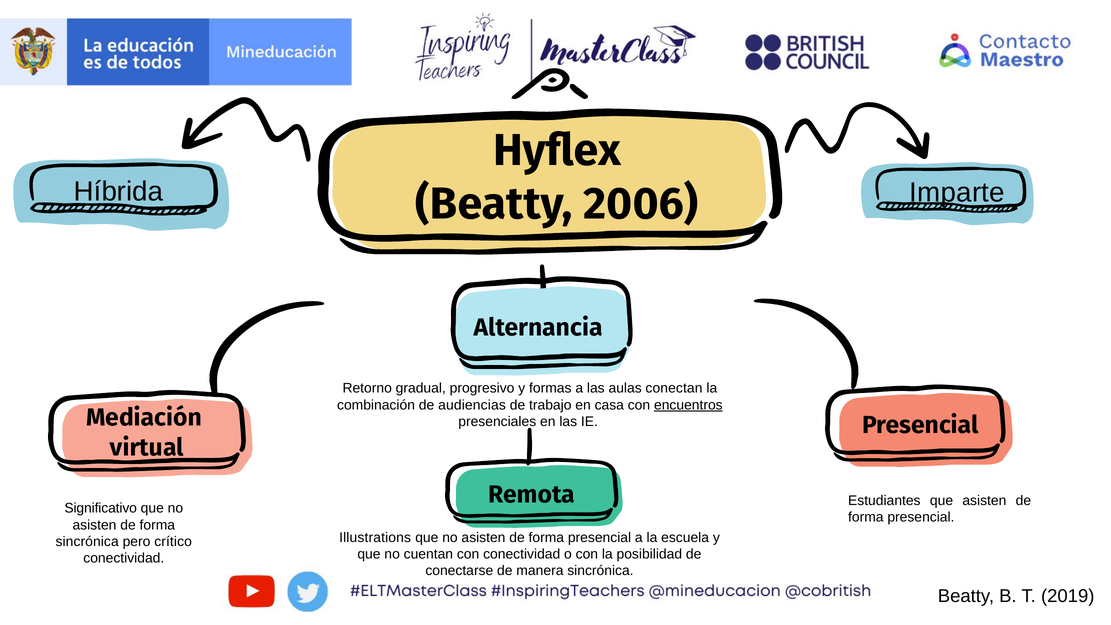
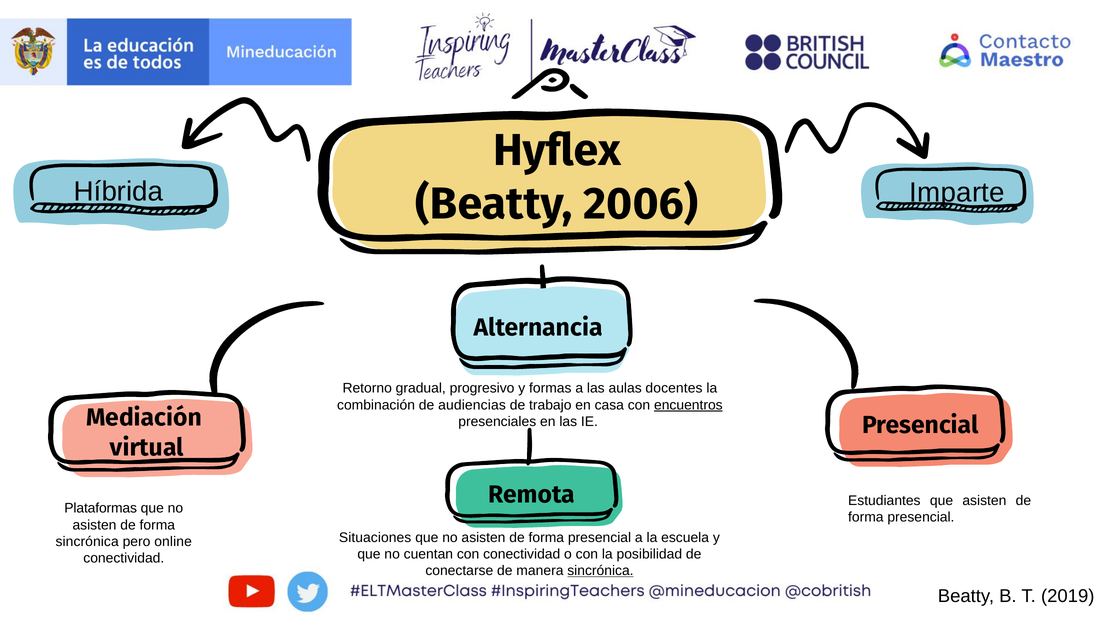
conectan: conectan -> docentes
Significativo: Significativo -> Plataformas
Illustrations: Illustrations -> Situaciones
crítico: crítico -> online
sincrónica at (600, 571) underline: none -> present
